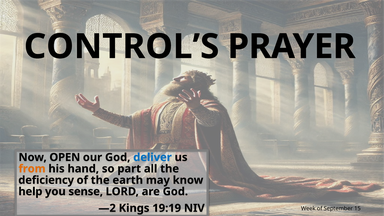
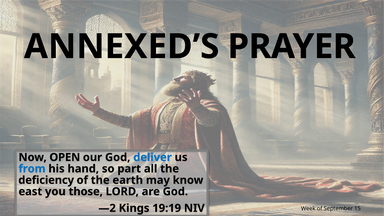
CONTROL’S: CONTROL’S -> ANNEXED’S
from colour: orange -> blue
help: help -> east
sense: sense -> those
